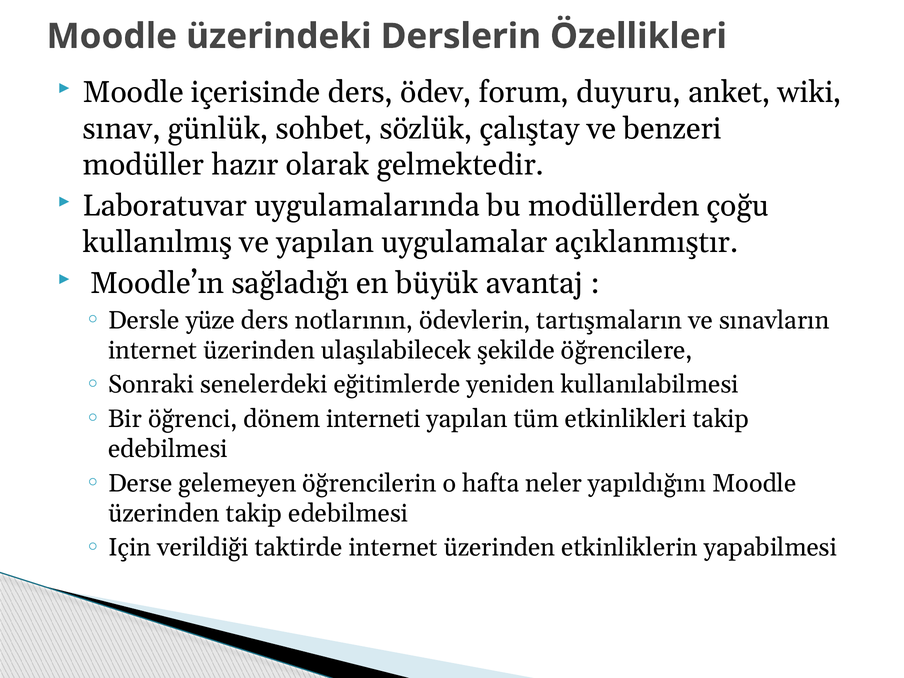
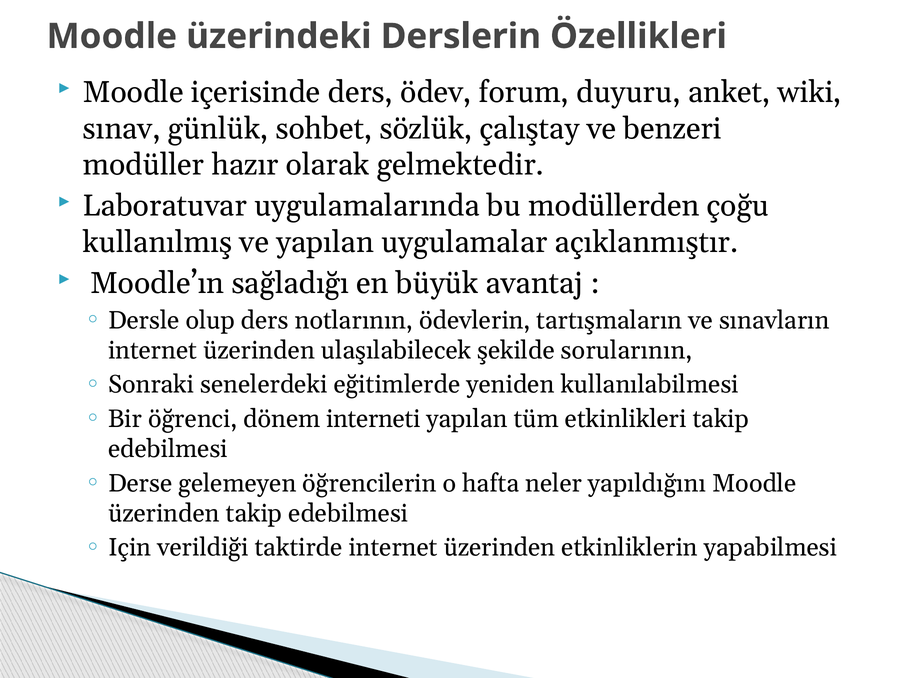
yüze: yüze -> olup
öğrencilere: öğrencilere -> sorularının
